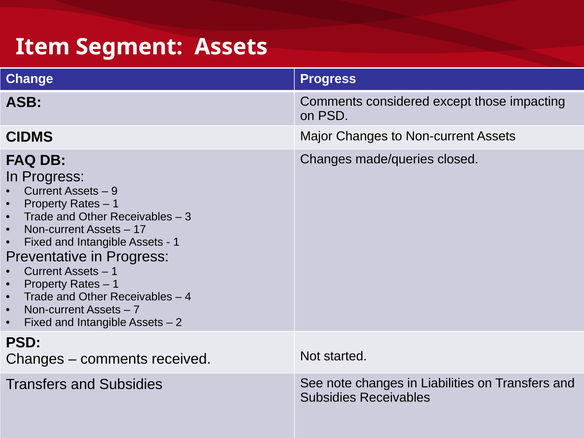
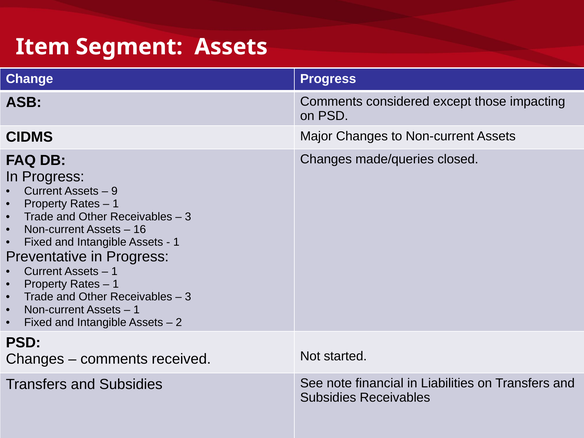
17: 17 -> 16
4 at (188, 297): 4 -> 3
7 at (136, 310): 7 -> 1
note changes: changes -> financial
